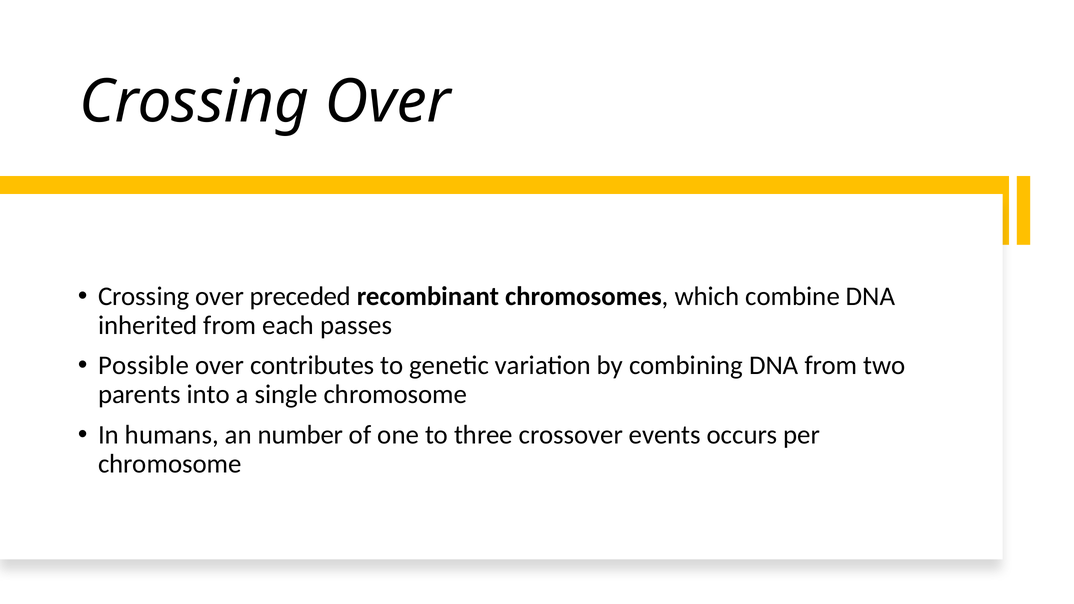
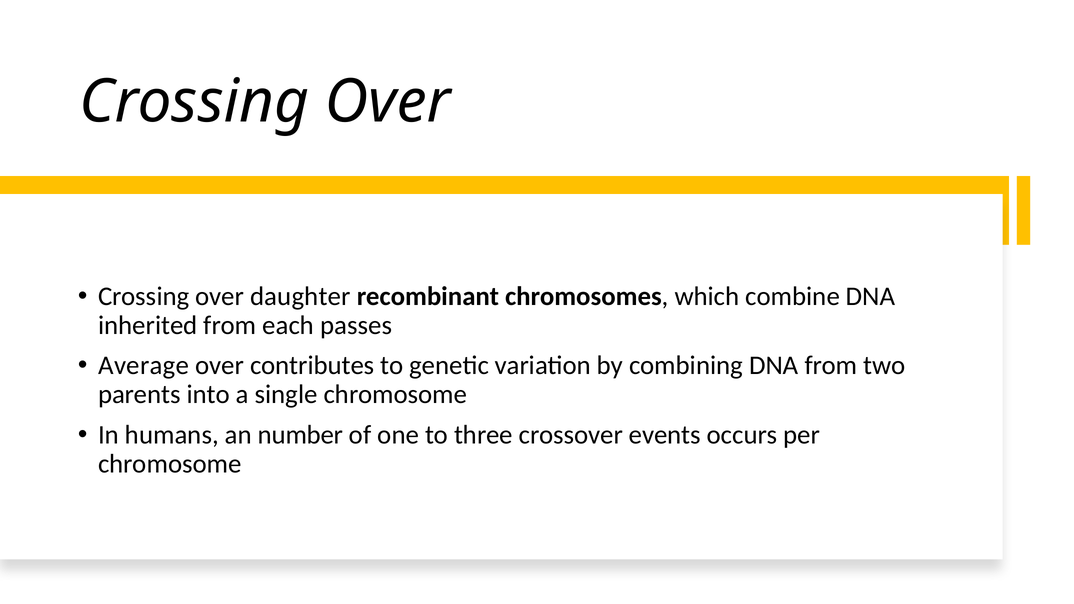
preceded: preceded -> daughter
Possible: Possible -> Average
